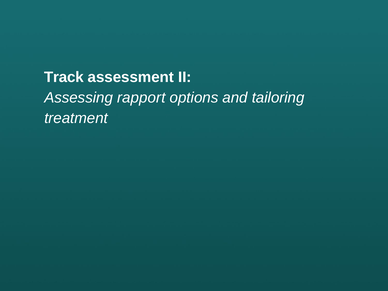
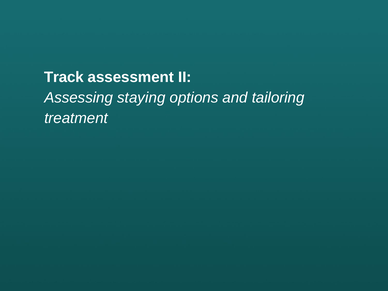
rapport: rapport -> staying
